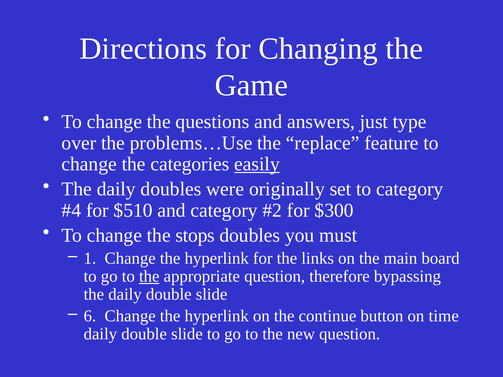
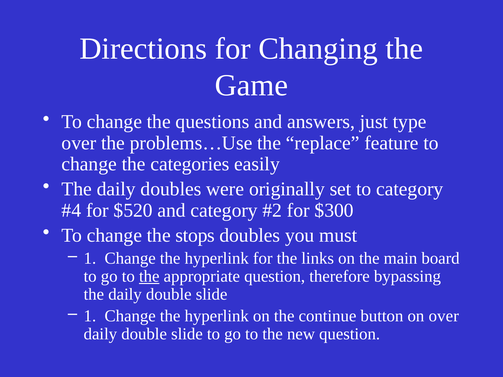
easily underline: present -> none
$510: $510 -> $520
6 at (90, 316): 6 -> 1
on time: time -> over
